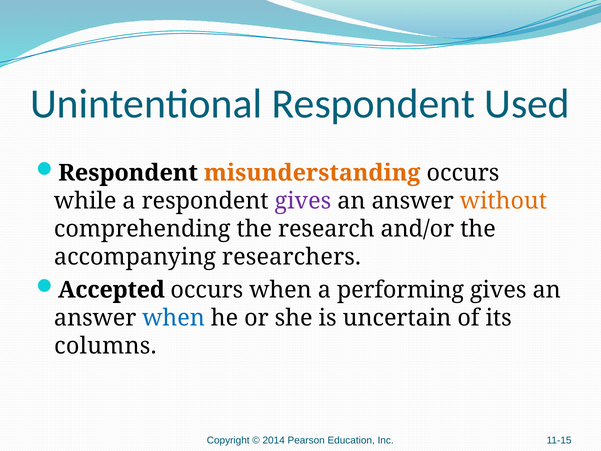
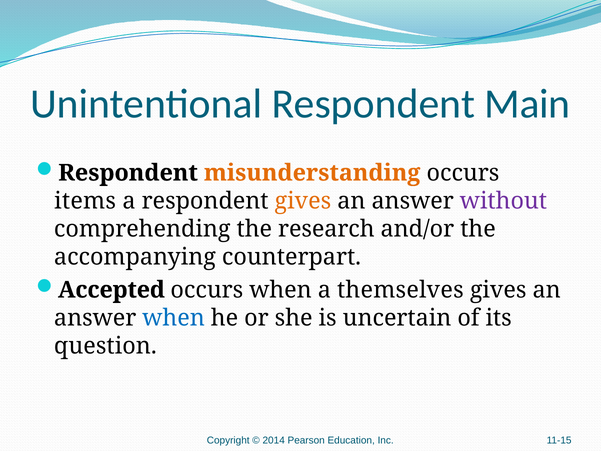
Used: Used -> Main
while: while -> items
gives at (303, 201) colour: purple -> orange
without colour: orange -> purple
researchers: researchers -> counterpart
performing: performing -> themselves
columns: columns -> question
